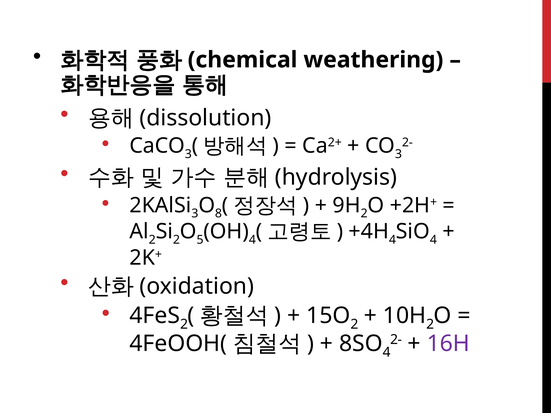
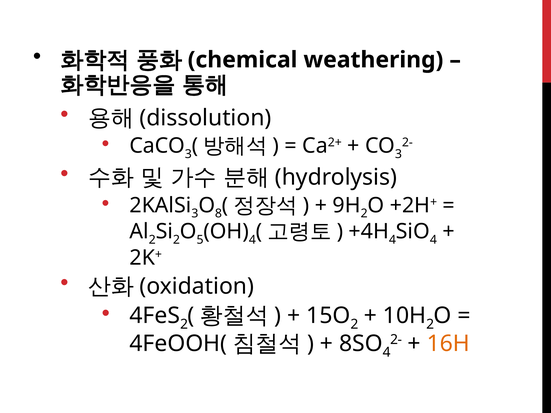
16H colour: purple -> orange
